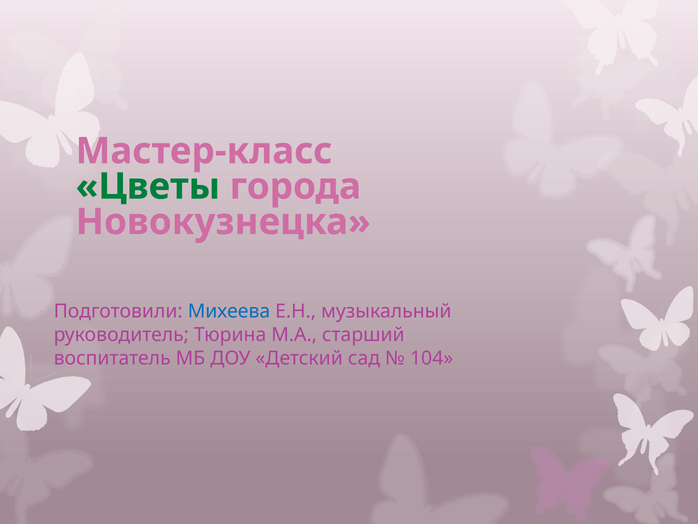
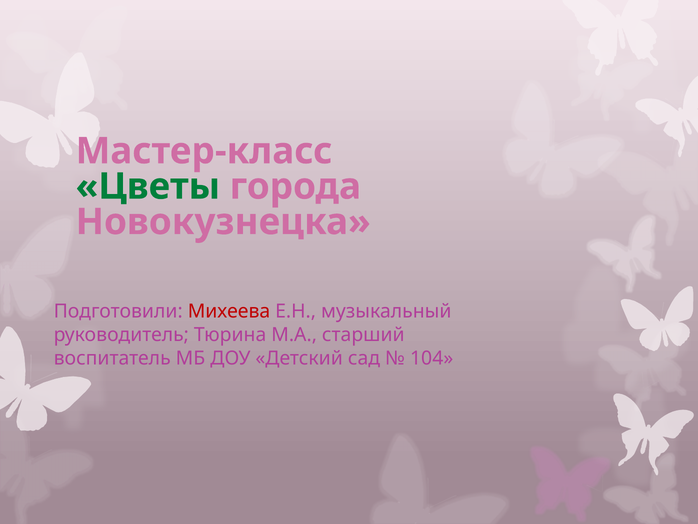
Михеева colour: blue -> red
